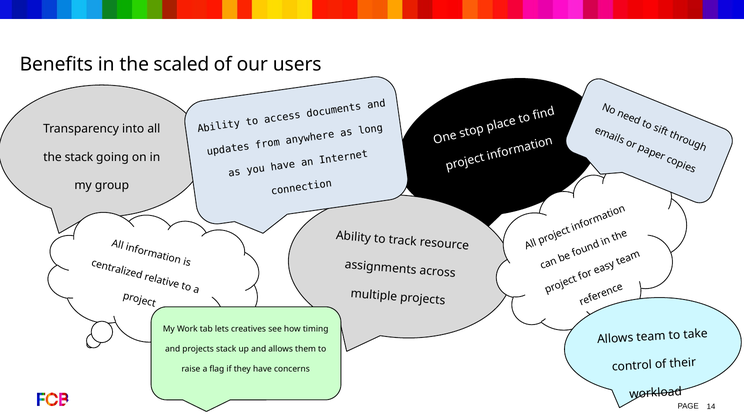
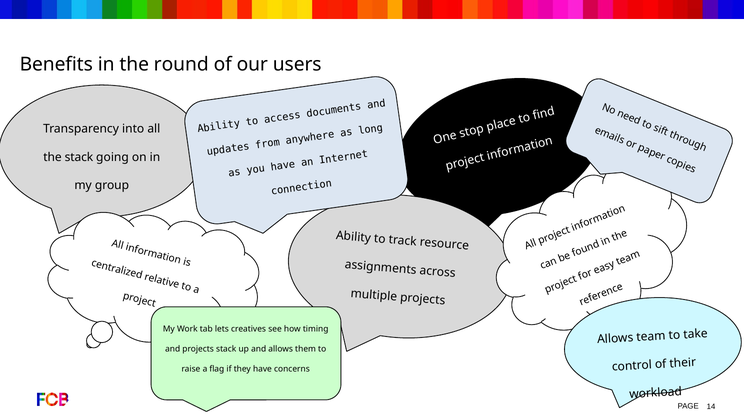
scaled: scaled -> round
